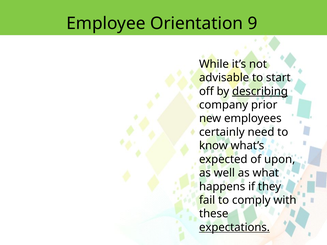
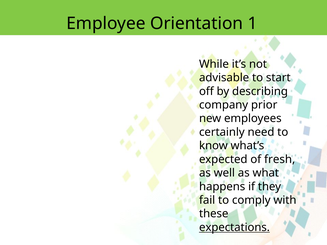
9: 9 -> 1
describing underline: present -> none
upon: upon -> fresh
